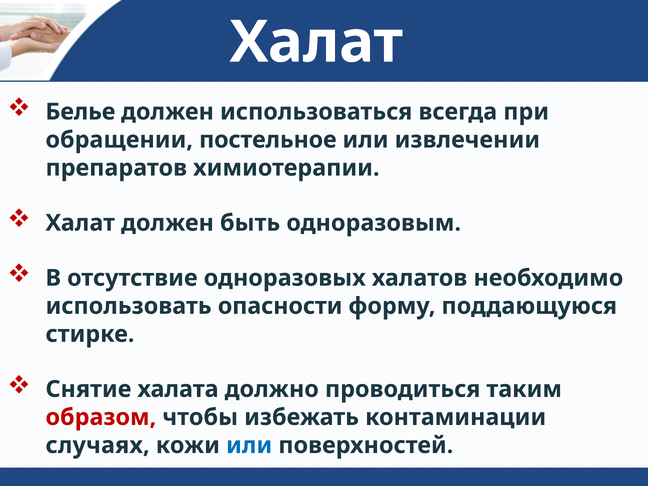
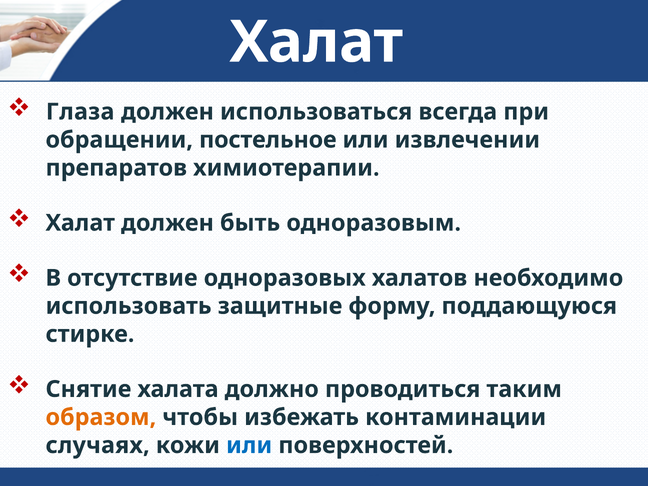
Белье: Белье -> Глаза
опасности: опасности -> защитные
образом colour: red -> orange
